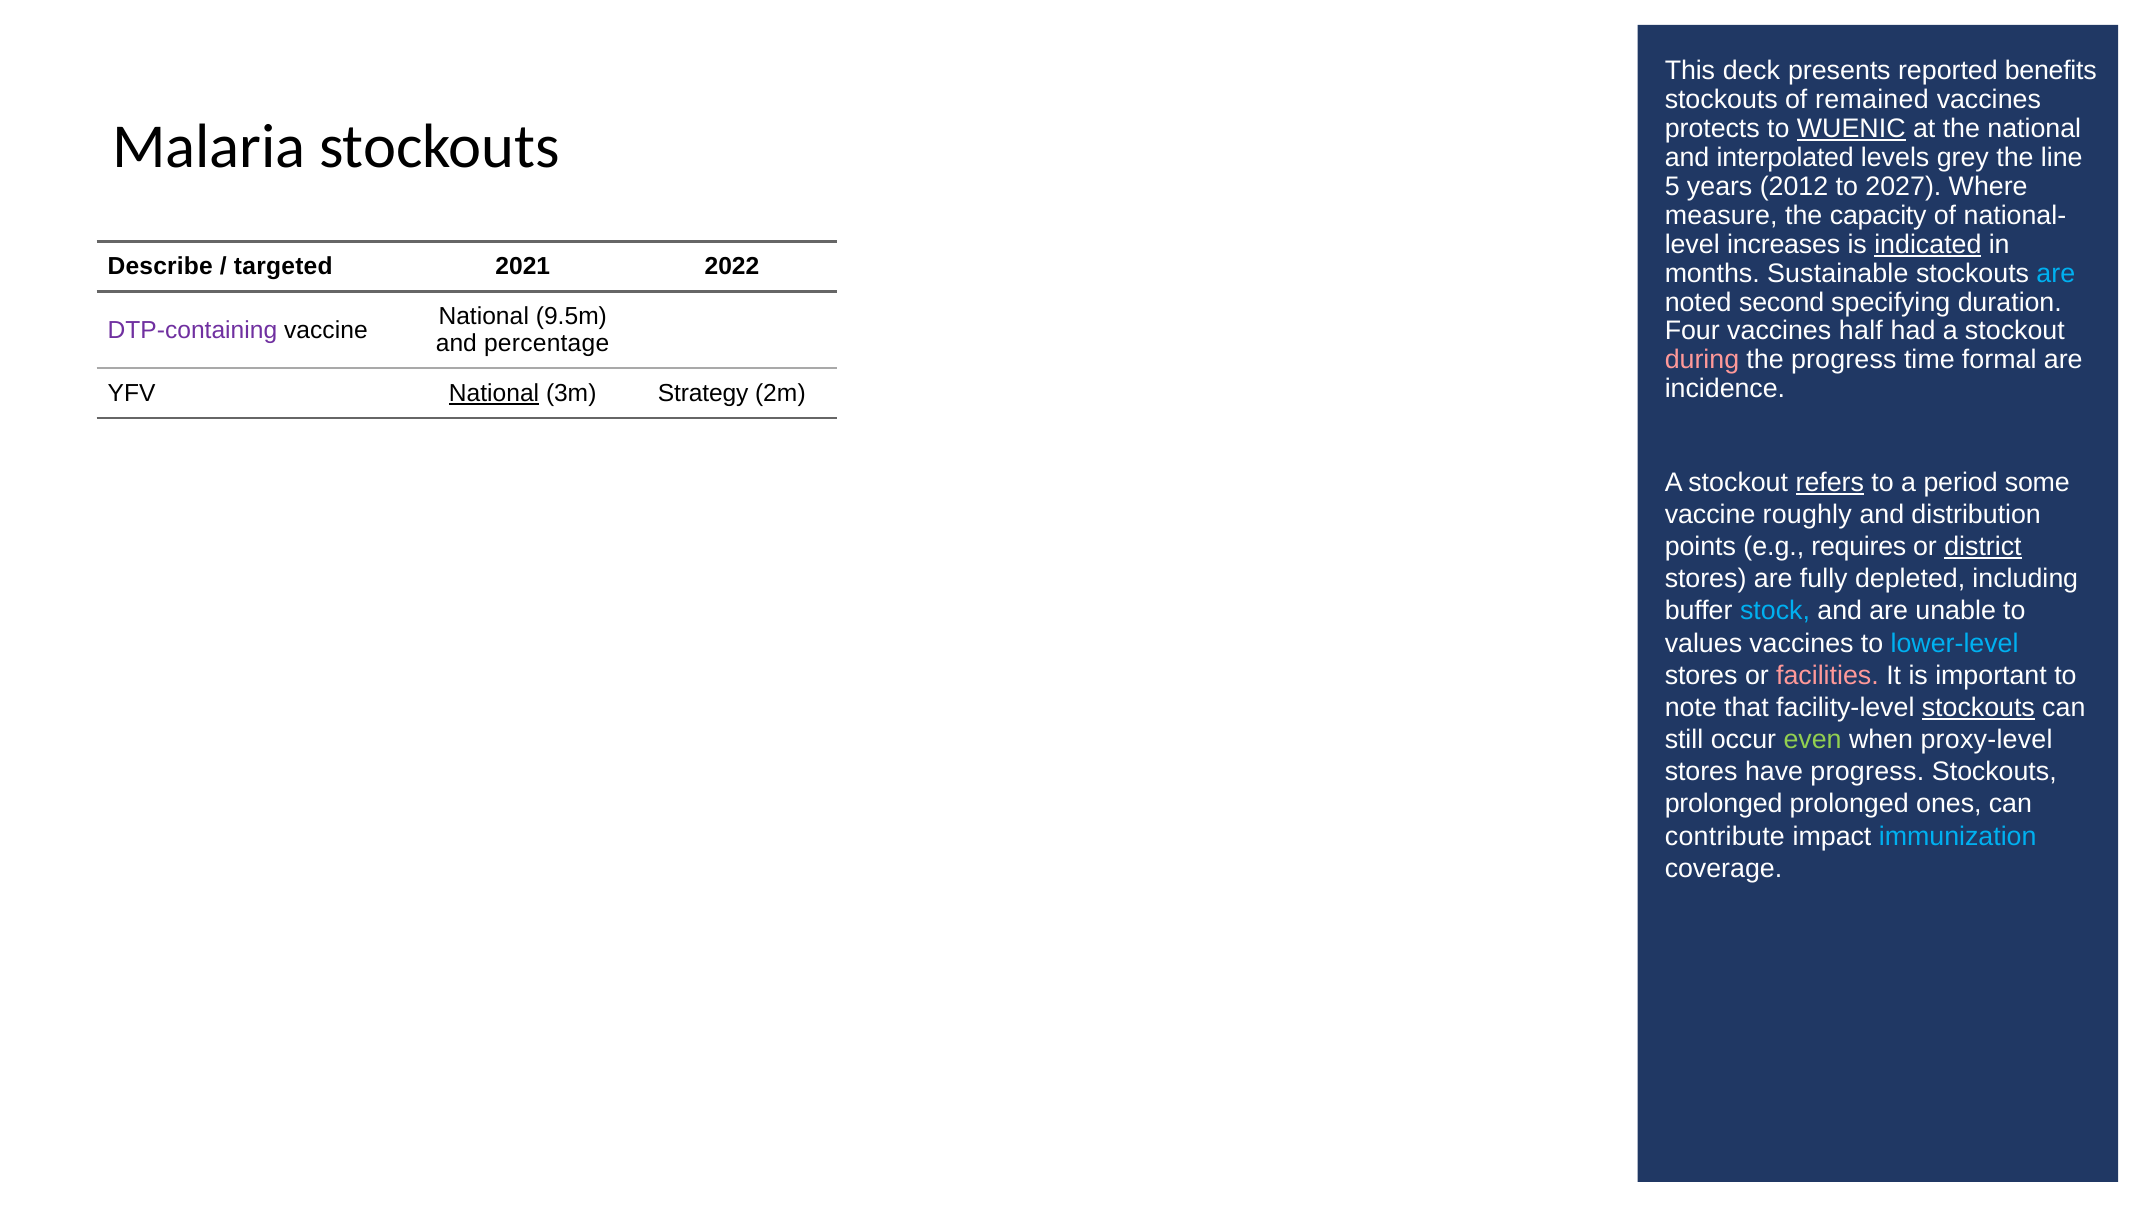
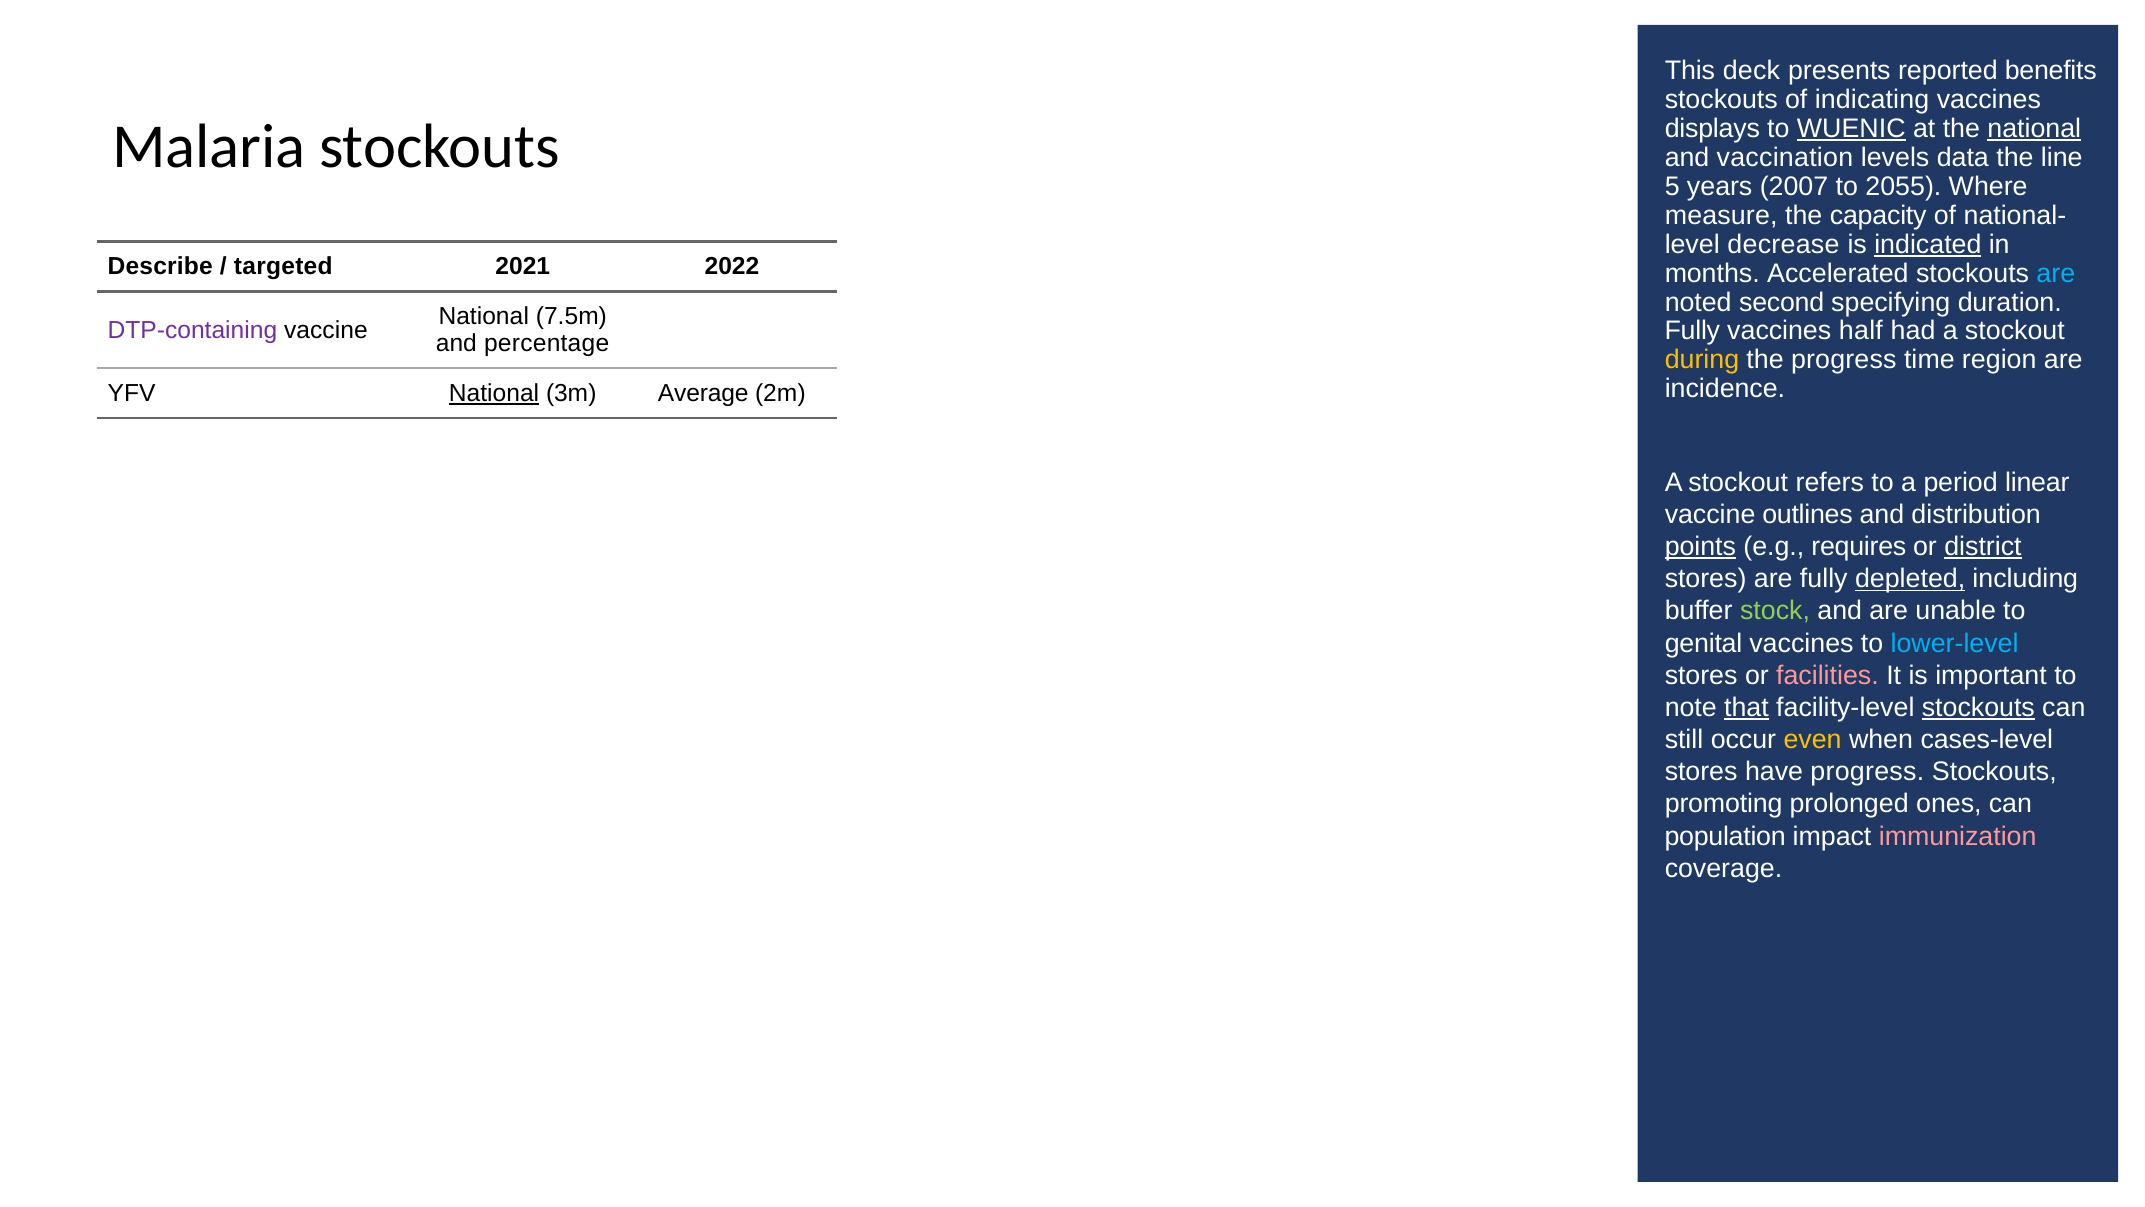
remained: remained -> indicating
protects: protects -> displays
national at (2034, 128) underline: none -> present
interpolated: interpolated -> vaccination
grey: grey -> data
2012: 2012 -> 2007
2027: 2027 -> 2055
increases: increases -> decrease
Sustainable: Sustainable -> Accelerated
9.5m: 9.5m -> 7.5m
Four at (1692, 331): Four -> Fully
during colour: pink -> yellow
formal: formal -> region
Strategy: Strategy -> Average
refers underline: present -> none
some: some -> linear
roughly: roughly -> outlines
points underline: none -> present
depleted underline: none -> present
stock colour: light blue -> light green
values: values -> genital
that underline: none -> present
even colour: light green -> yellow
proxy-level: proxy-level -> cases-level
prolonged at (1724, 804): prolonged -> promoting
contribute: contribute -> population
immunization colour: light blue -> pink
